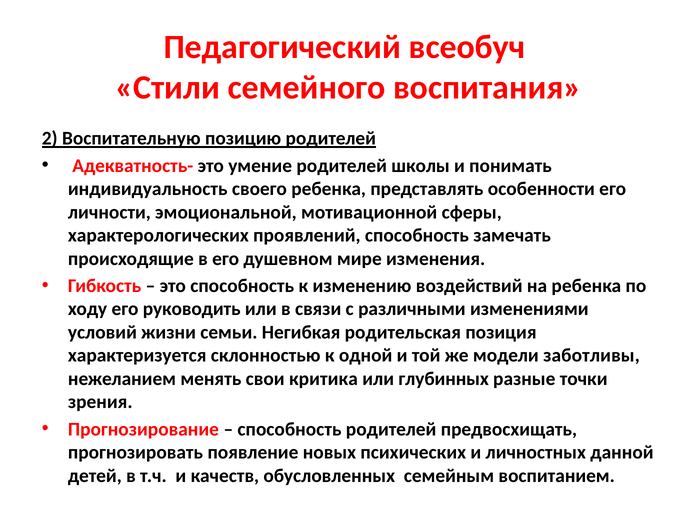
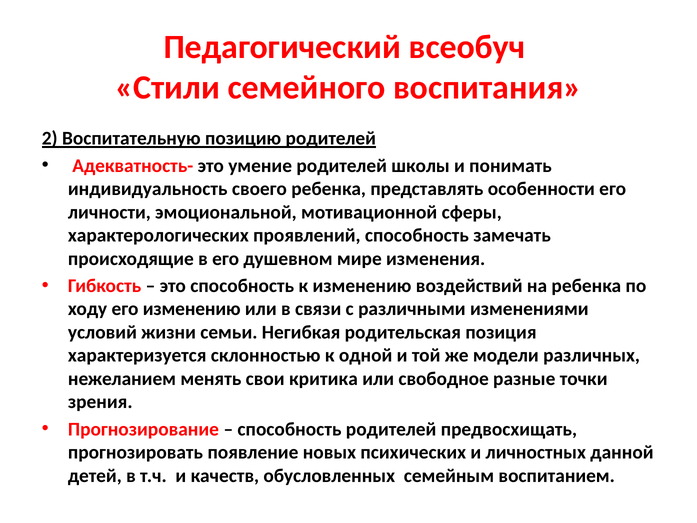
его руководить: руководить -> изменению
заботливы: заботливы -> различных
глубинных: глубинных -> свободное
